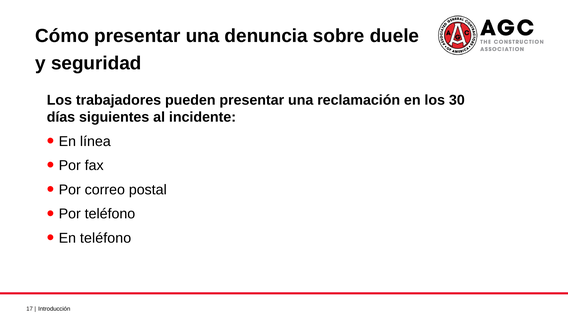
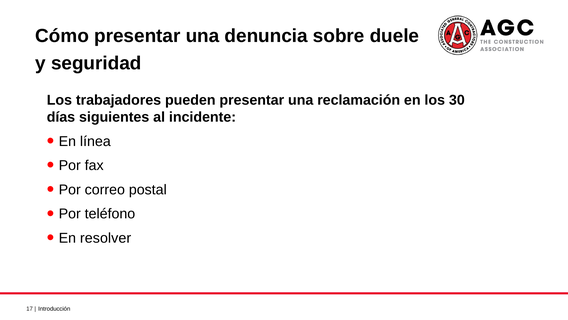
En teléfono: teléfono -> resolver
